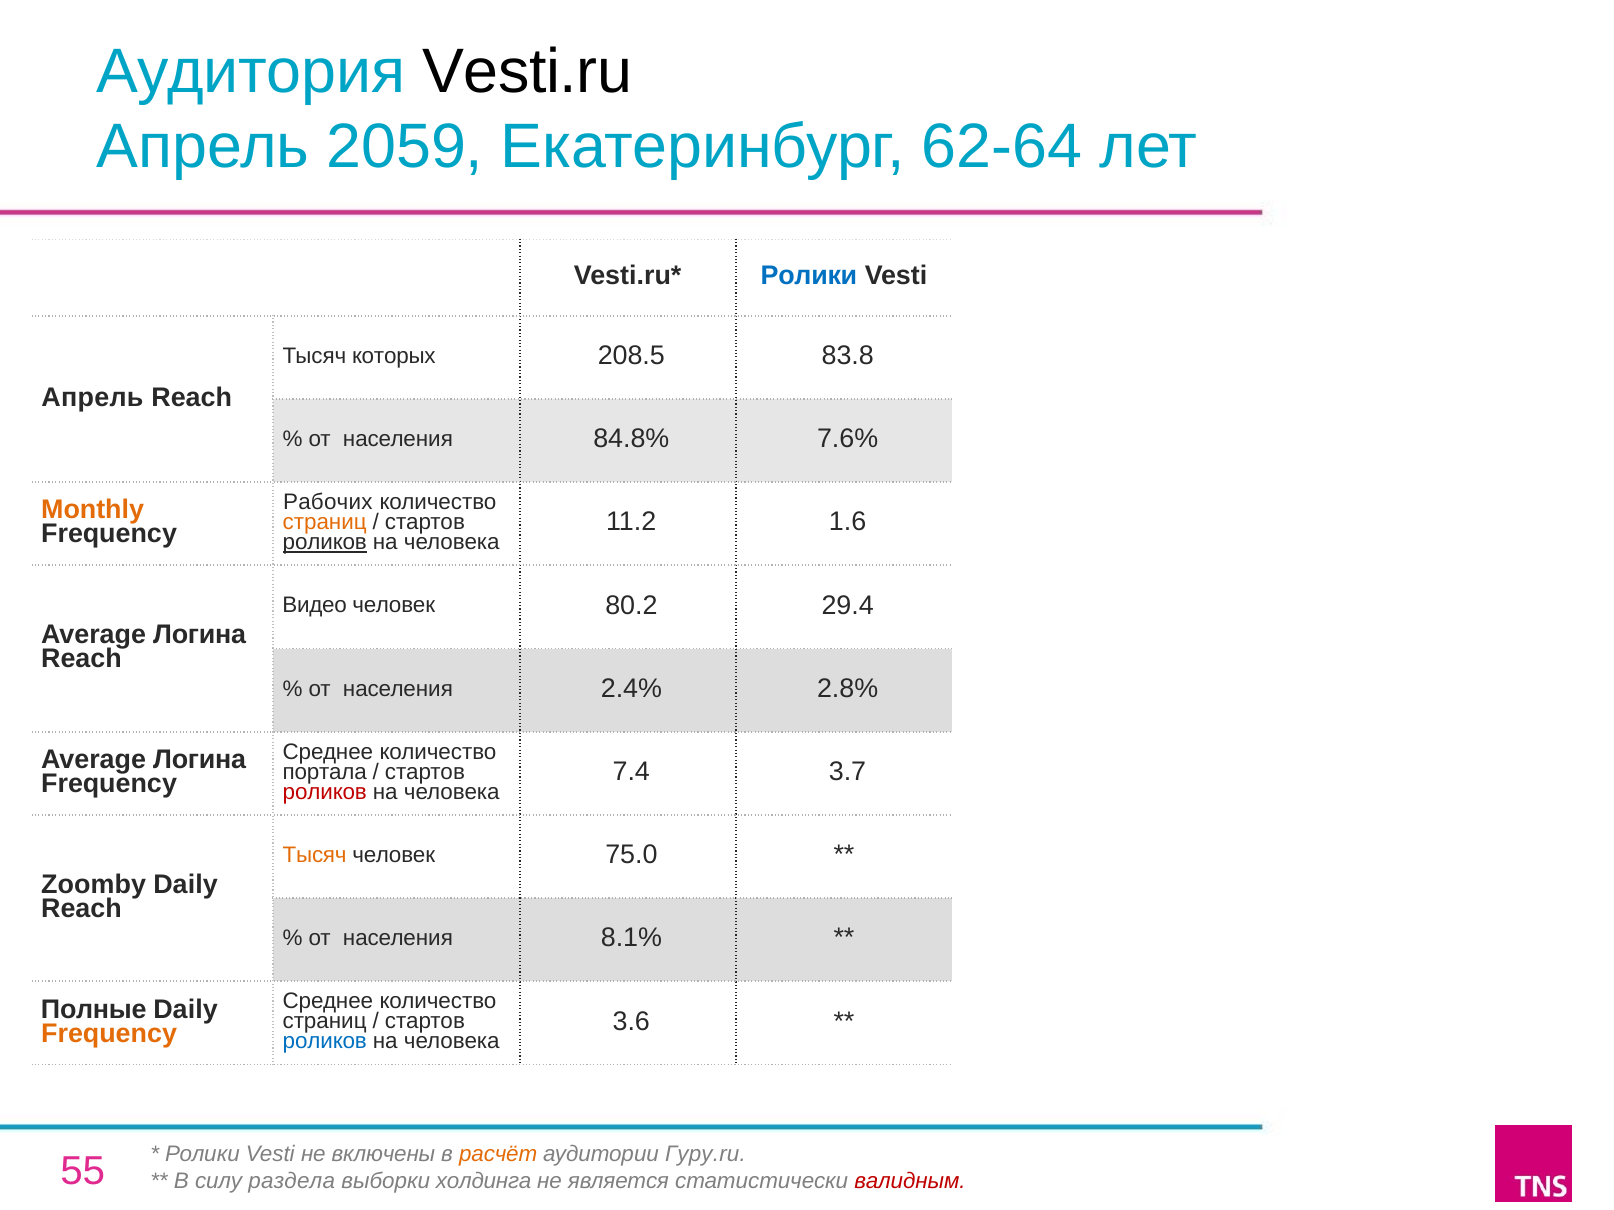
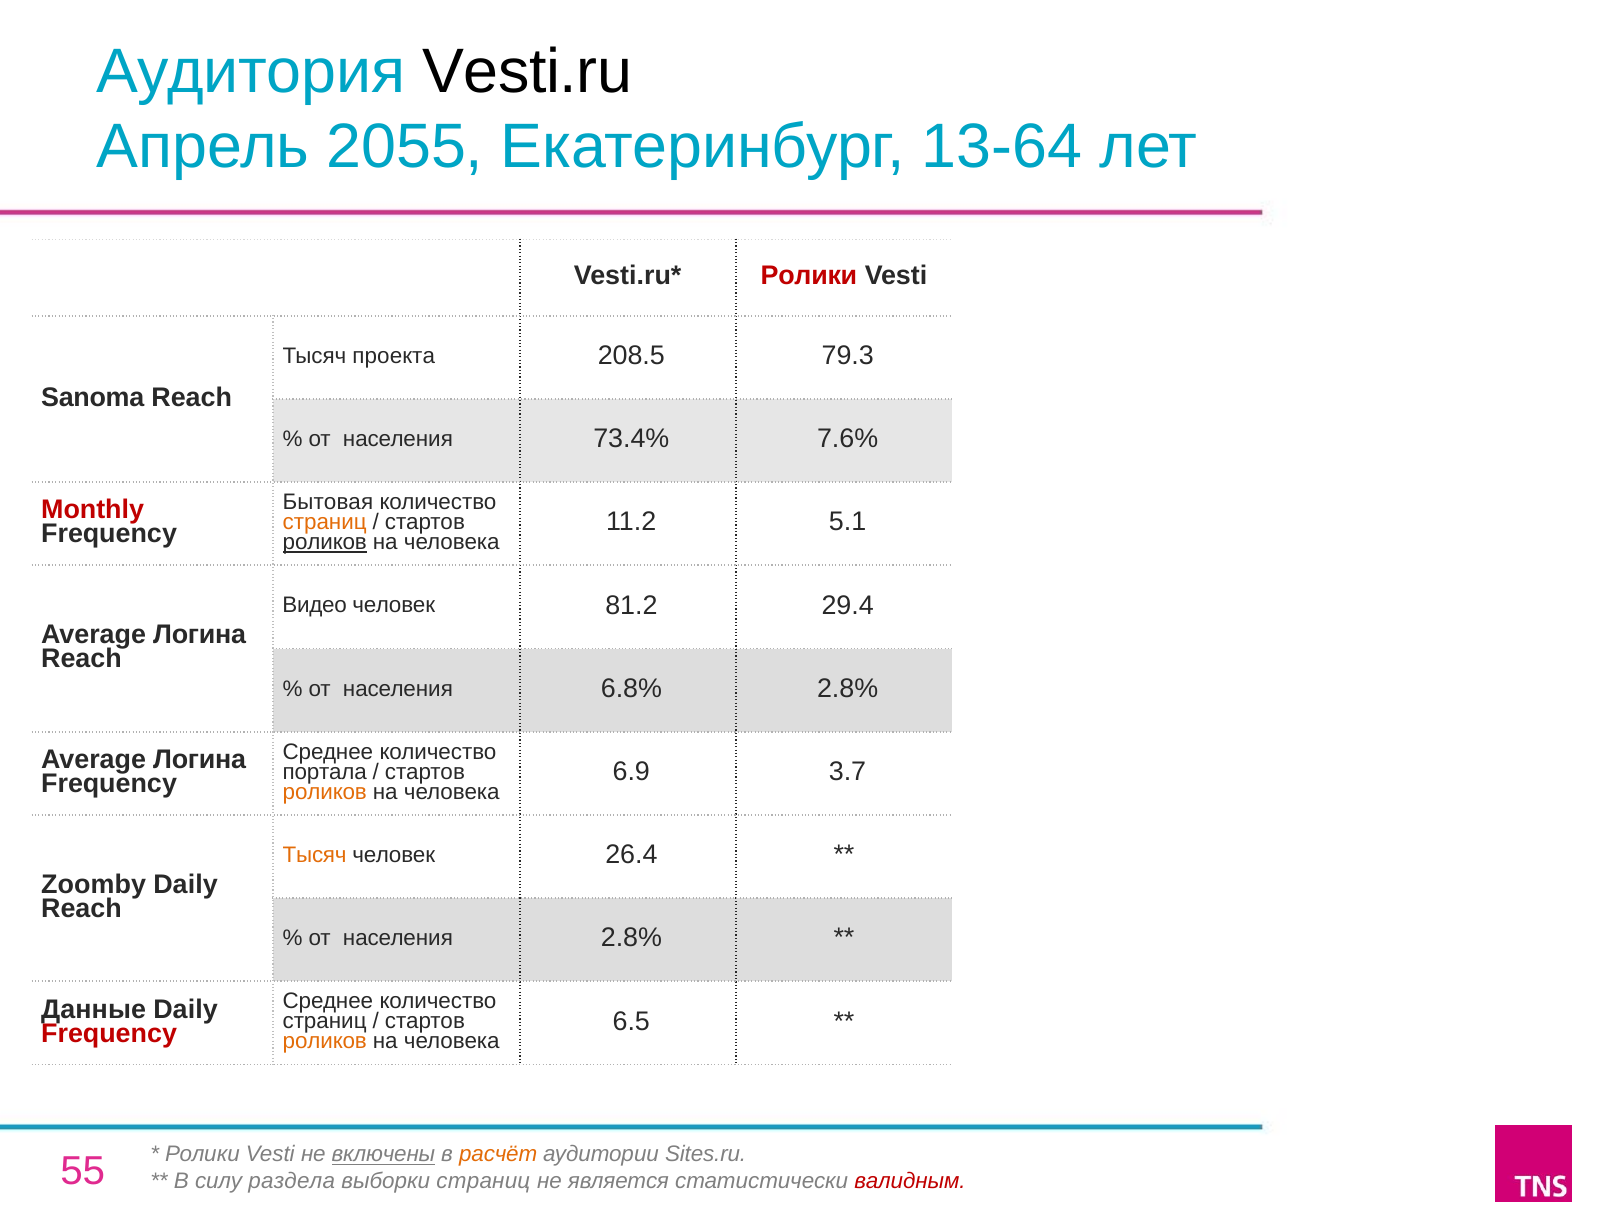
2059: 2059 -> 2055
62-64: 62-64 -> 13-64
Ролики at (809, 276) colour: blue -> red
которых: которых -> проекта
83.8: 83.8 -> 79.3
Апрель at (92, 397): Апрель -> Sanoma
84.8%: 84.8% -> 73.4%
Рабочих: Рабочих -> Бытовая
Monthly colour: orange -> red
1.6: 1.6 -> 5.1
80.2: 80.2 -> 81.2
2.4%: 2.4% -> 6.8%
7.4: 7.4 -> 6.9
роликов at (325, 792) colour: red -> orange
75.0: 75.0 -> 26.4
населения 8.1%: 8.1% -> 2.8%
Полные: Полные -> Данные
3.6: 3.6 -> 6.5
Frequency at (109, 1034) colour: orange -> red
роликов at (325, 1042) colour: blue -> orange
включены underline: none -> present
Гуру.ru: Гуру.ru -> Sites.ru
выборки холдинга: холдинга -> страниц
